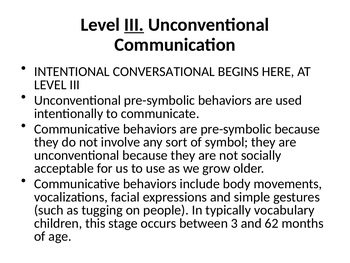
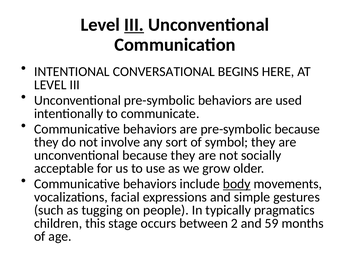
body underline: none -> present
vocabulary: vocabulary -> pragmatics
3: 3 -> 2
62: 62 -> 59
